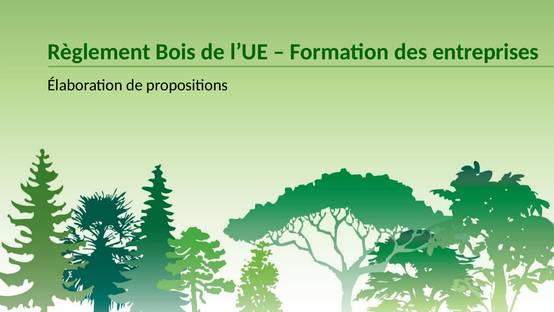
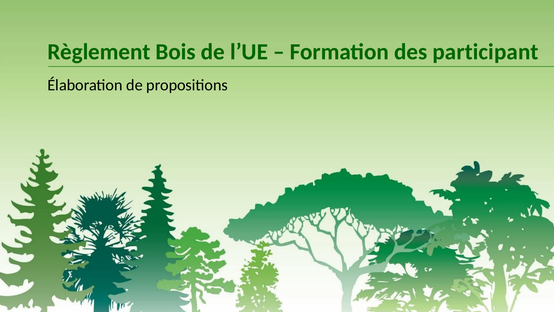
entreprises: entreprises -> participant
